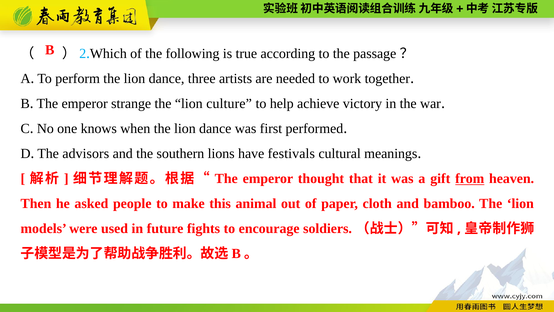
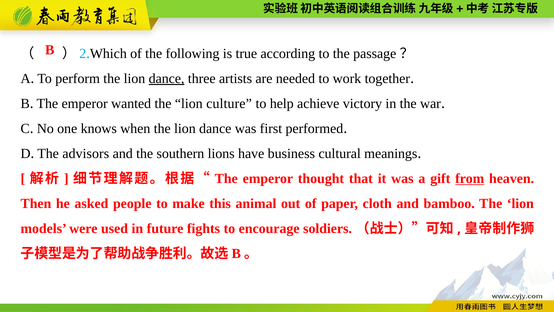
dance at (167, 79) underline: none -> present
strange: strange -> wanted
festivals: festivals -> business
